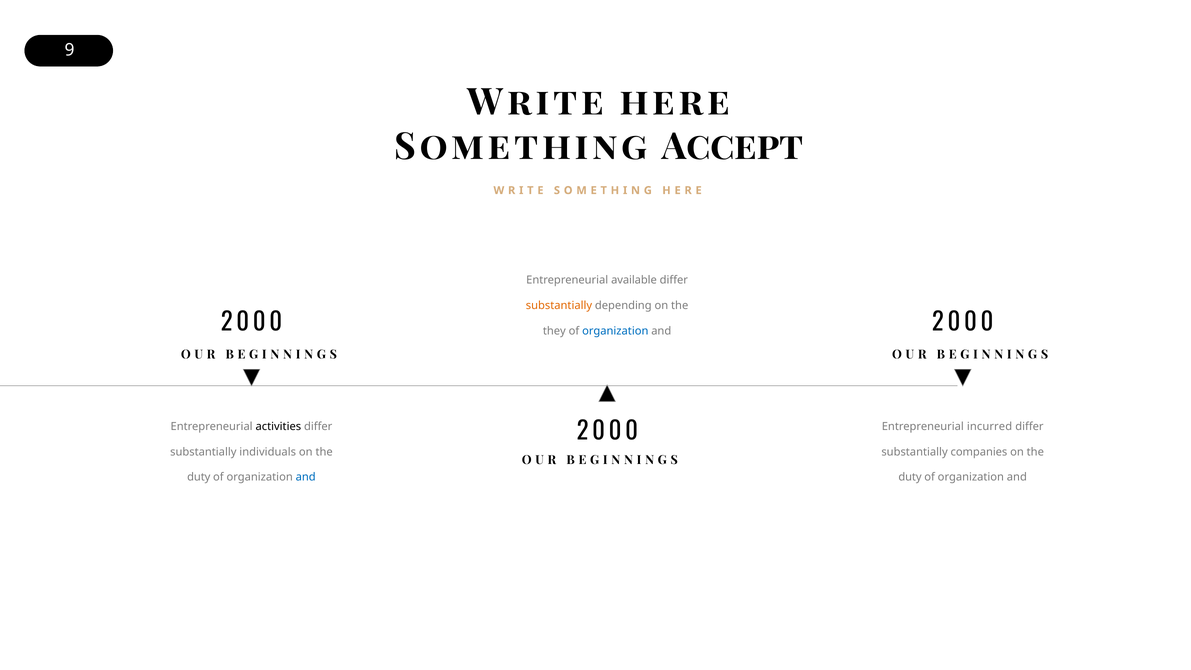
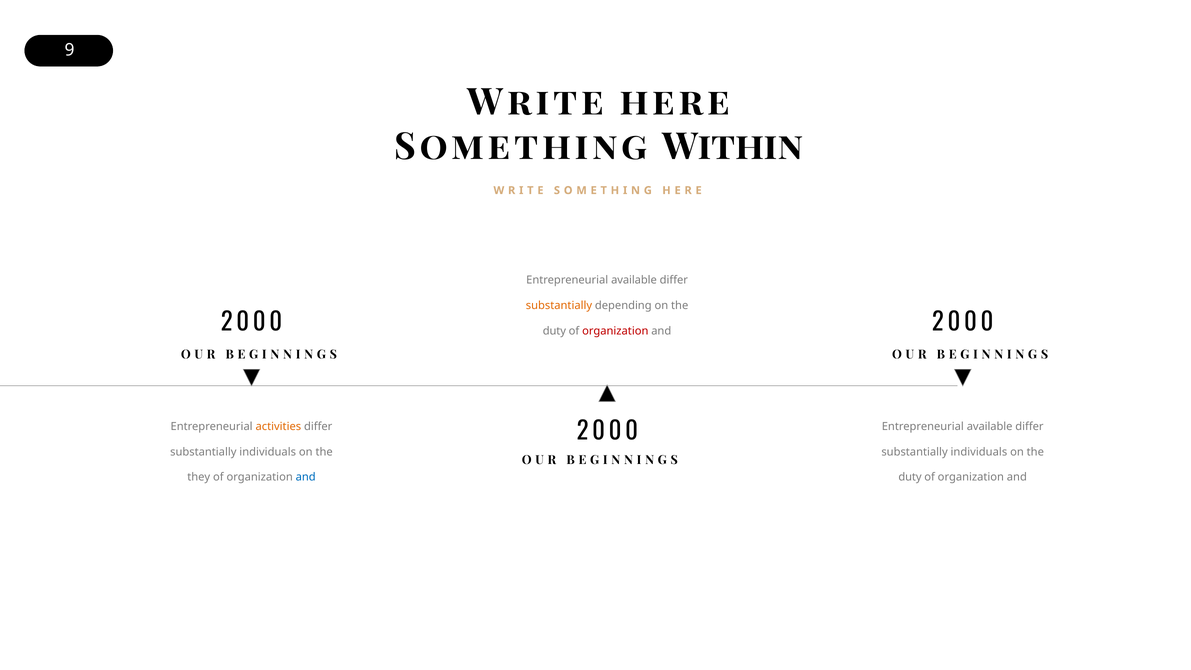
Accept: Accept -> Within
they at (554, 331): they -> duty
organization at (615, 331) colour: blue -> red
activities colour: black -> orange
incurred at (990, 427): incurred -> available
companies at (979, 452): companies -> individuals
duty at (199, 477): duty -> they
